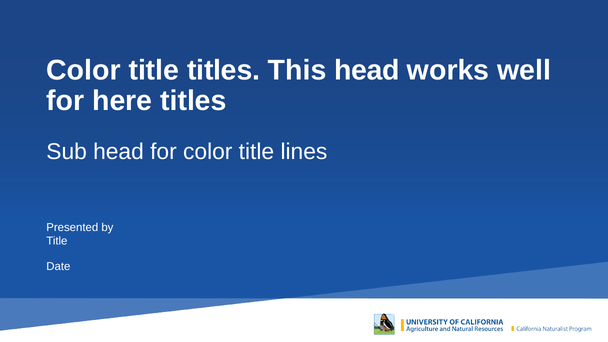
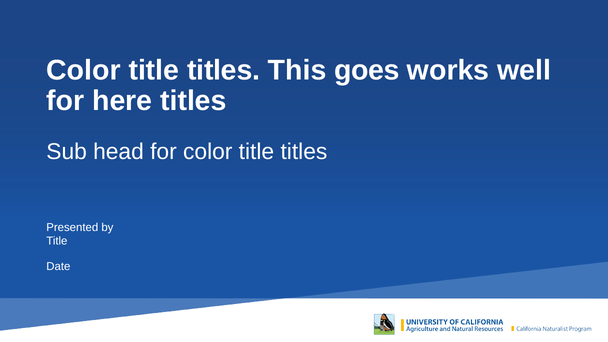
This head: head -> goes
for color title lines: lines -> titles
